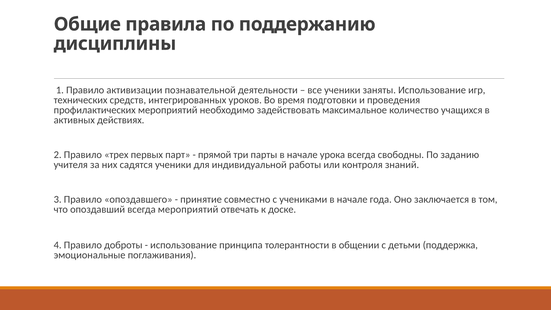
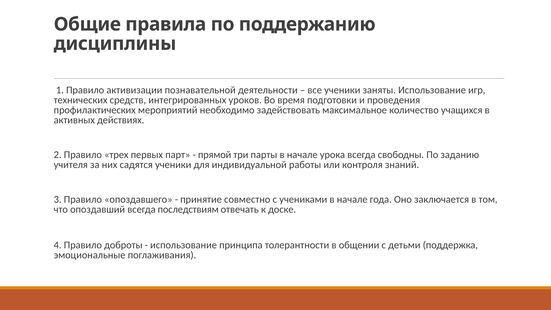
всегда мероприятий: мероприятий -> последствиям
